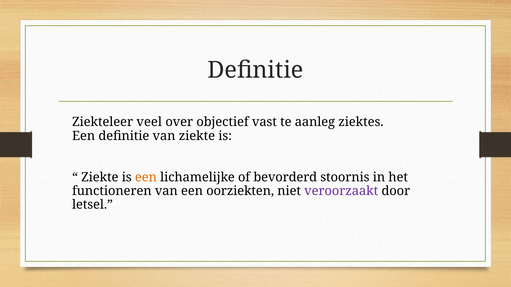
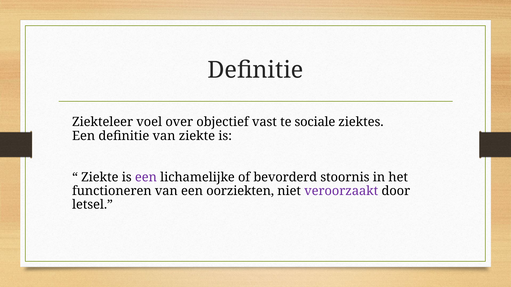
veel: veel -> voel
aanleg: aanleg -> sociale
een at (146, 177) colour: orange -> purple
